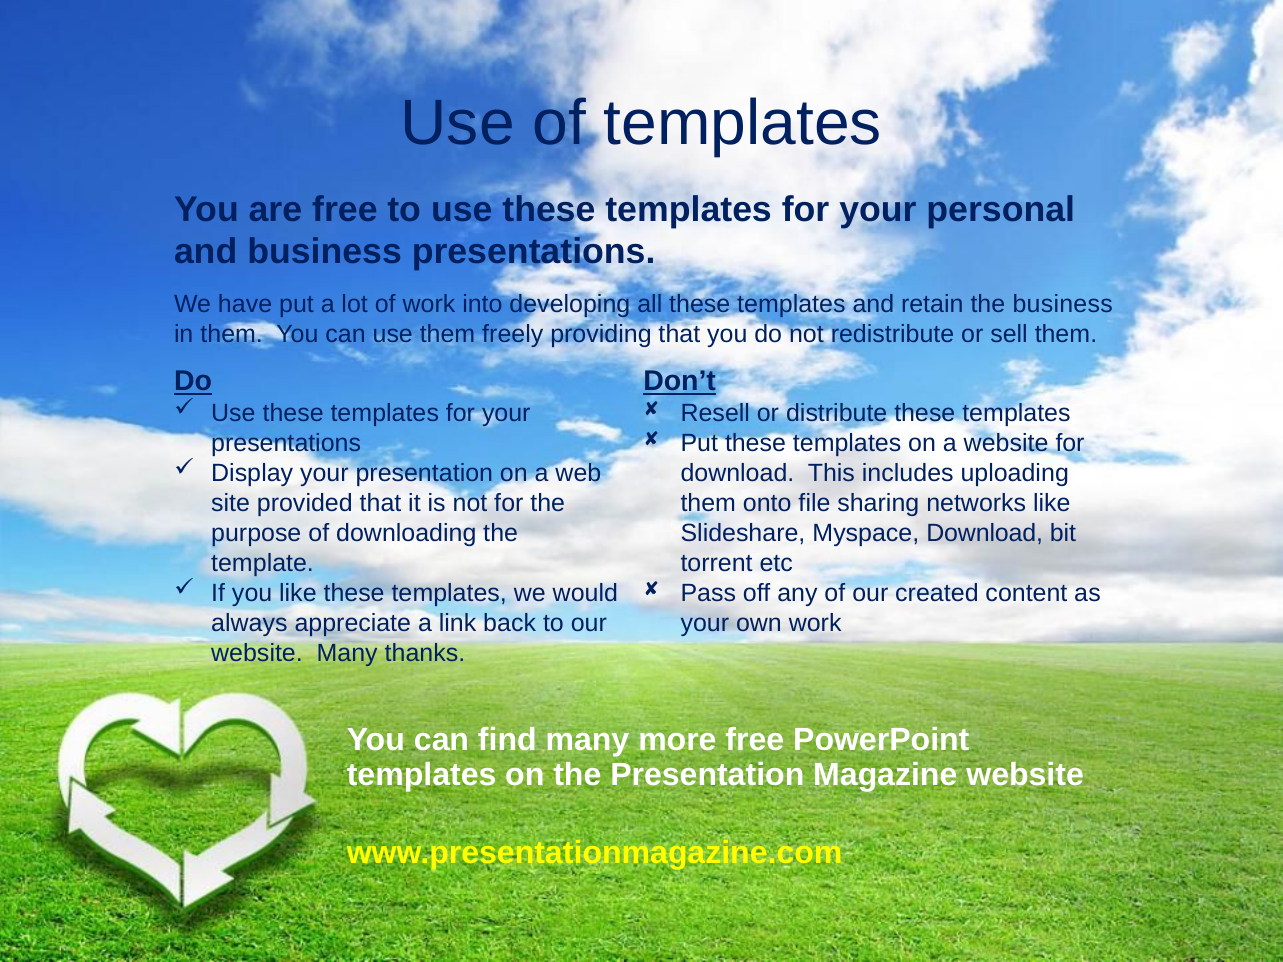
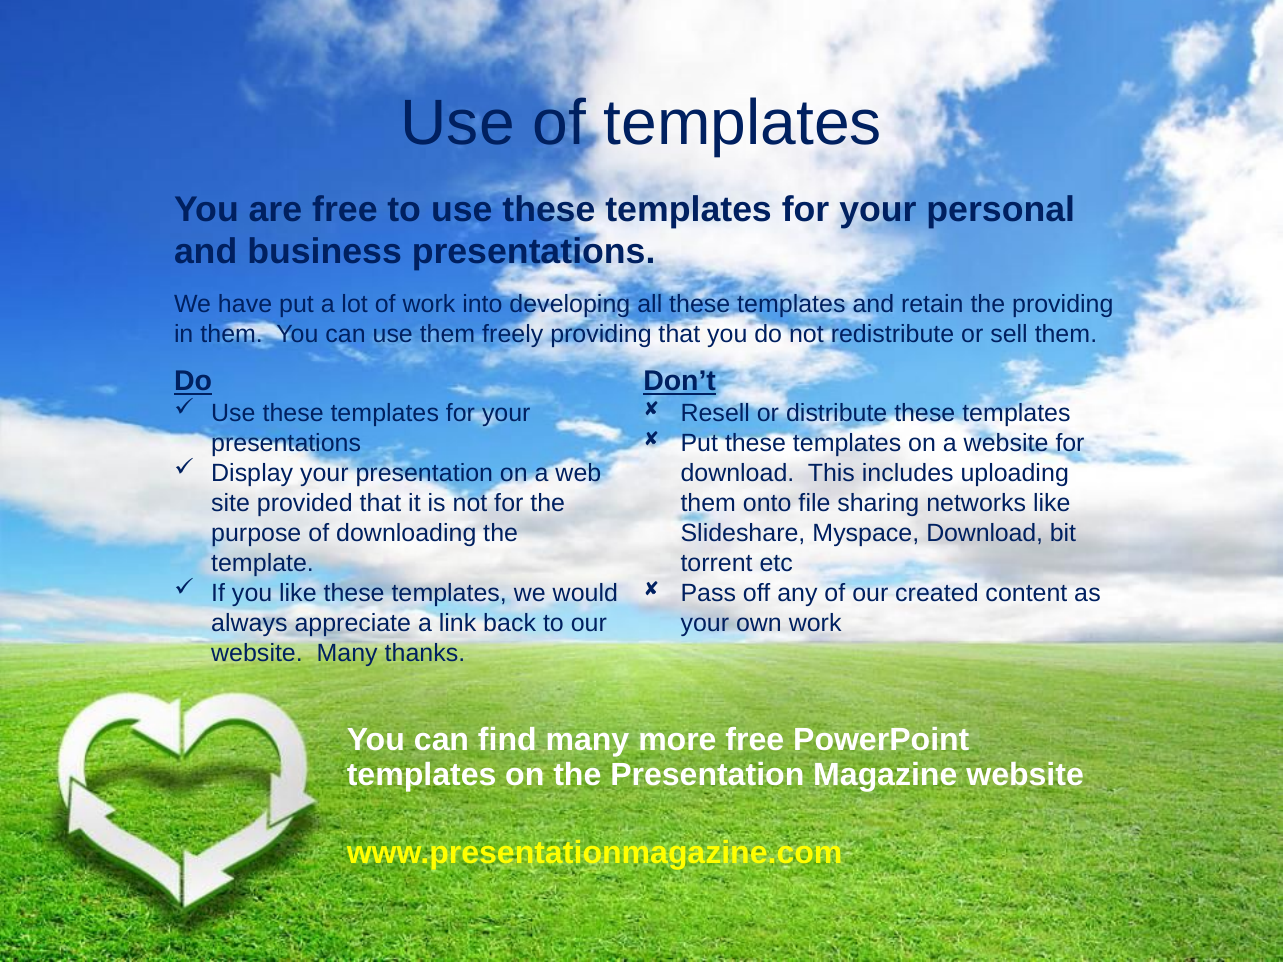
the business: business -> providing
